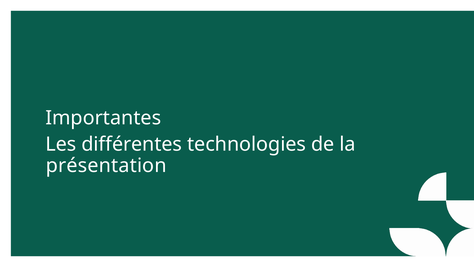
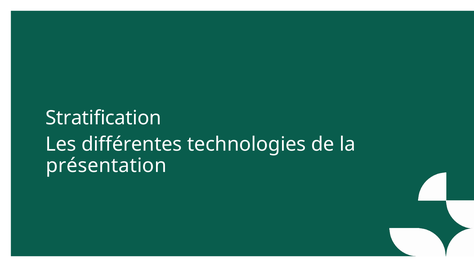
Importantes: Importantes -> Stratification
